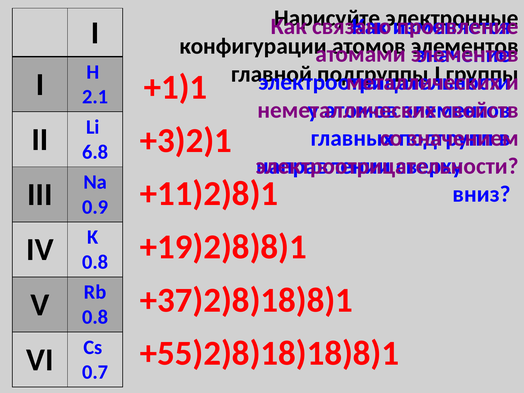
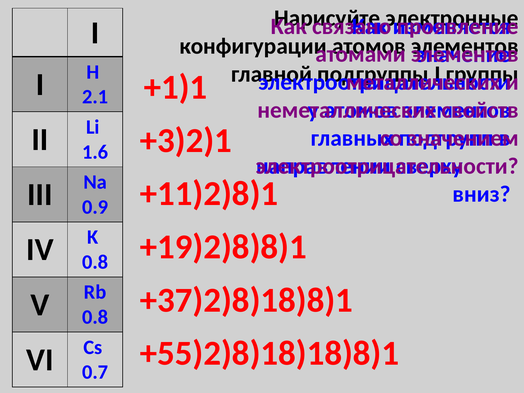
6.8: 6.8 -> 1.6
